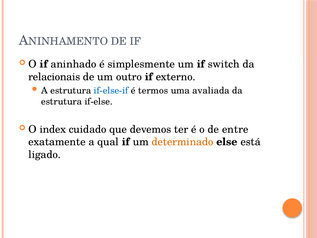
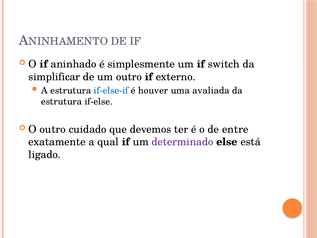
relacionais: relacionais -> simplificar
termos: termos -> houver
O index: index -> outro
determinado colour: orange -> purple
